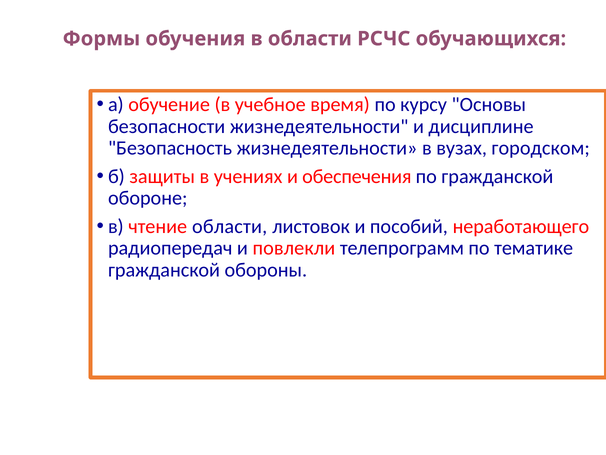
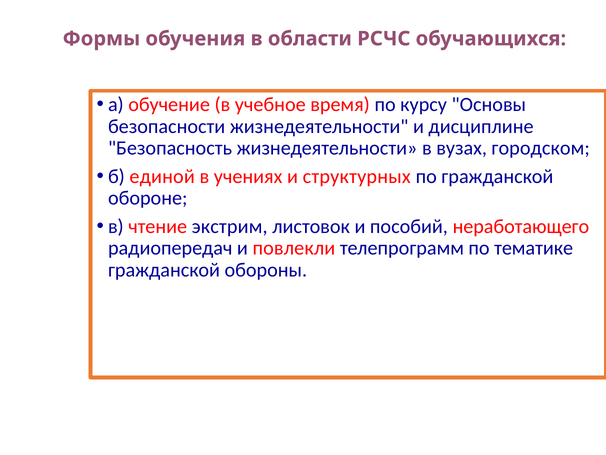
защиты: защиты -> единой
обеспечения: обеспечения -> структурных
чтение области: области -> экстрим
